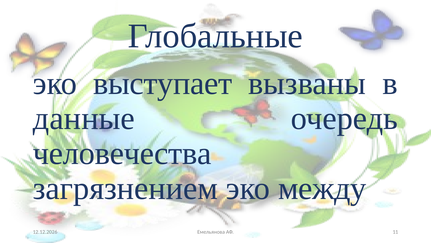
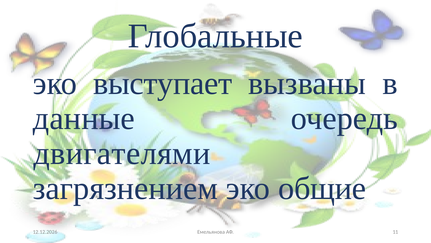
человечества: человечества -> двигателями
между: между -> общие
